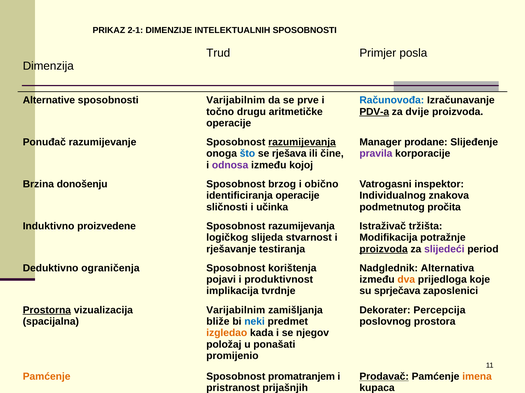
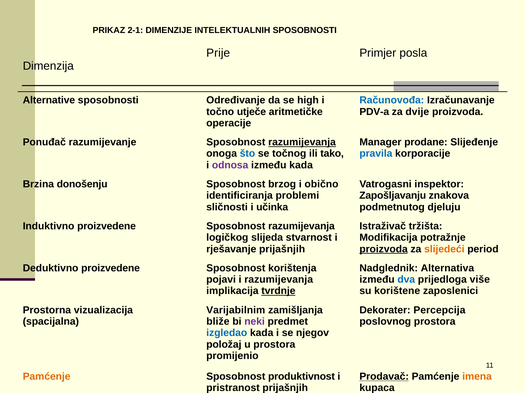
Trud: Trud -> Prije
sposobnosti Varijabilnim: Varijabilnim -> Određivanje
prve: prve -> high
drugu: drugu -> utječe
PDV-a underline: present -> none
rješava: rješava -> točnog
čine: čine -> tako
pravila colour: purple -> blue
između kojoj: kojoj -> kada
identificiranja operacije: operacije -> problemi
Individualnog: Individualnog -> Zapošljavanju
pročita: pročita -> djeluju
rješavanje testiranja: testiranja -> prijašnjih
slijedeći colour: purple -> orange
Deduktivno ograničenja: ograničenja -> proizvedene
i produktivnost: produktivnost -> razumijevanja
dva colour: orange -> blue
koje: koje -> više
tvrdnje underline: none -> present
sprječava: sprječava -> korištene
Prostorna underline: present -> none
neki colour: blue -> purple
izgledao colour: orange -> blue
u ponašati: ponašati -> prostora
promatranjem: promatranjem -> produktivnost
